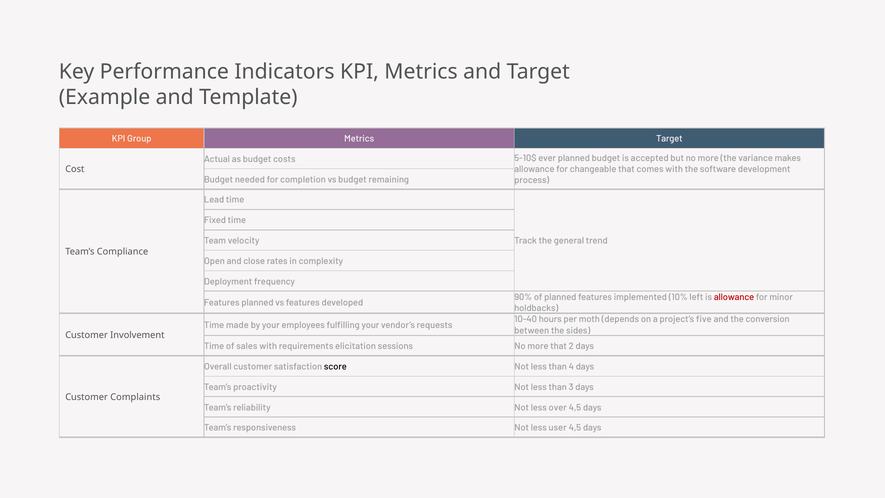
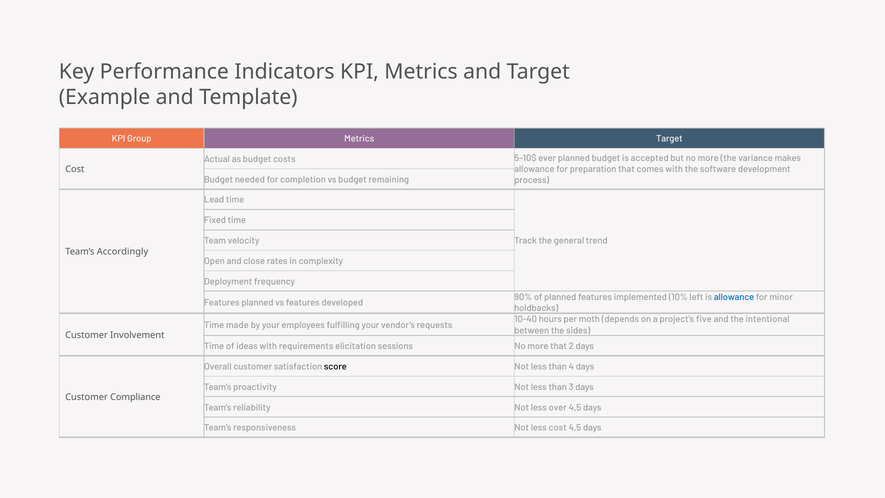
changeable: changeable -> preparation
Compliance: Compliance -> Accordingly
allowance at (734, 297) colour: red -> blue
conversion: conversion -> intentional
sales: sales -> ideas
Complaints: Complaints -> Compliance
less user: user -> cost
